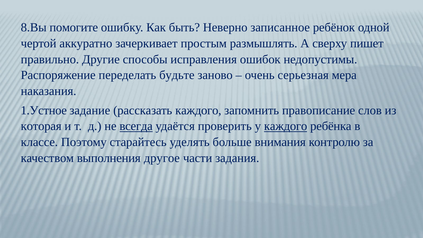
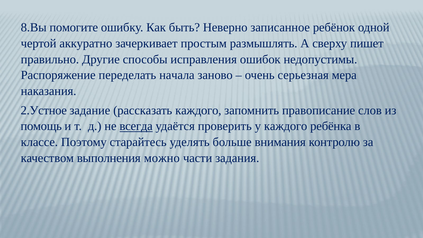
будьте: будьте -> начала
1.Устное: 1.Устное -> 2.Устное
которая: которая -> помощь
каждого at (286, 126) underline: present -> none
другое: другое -> можно
